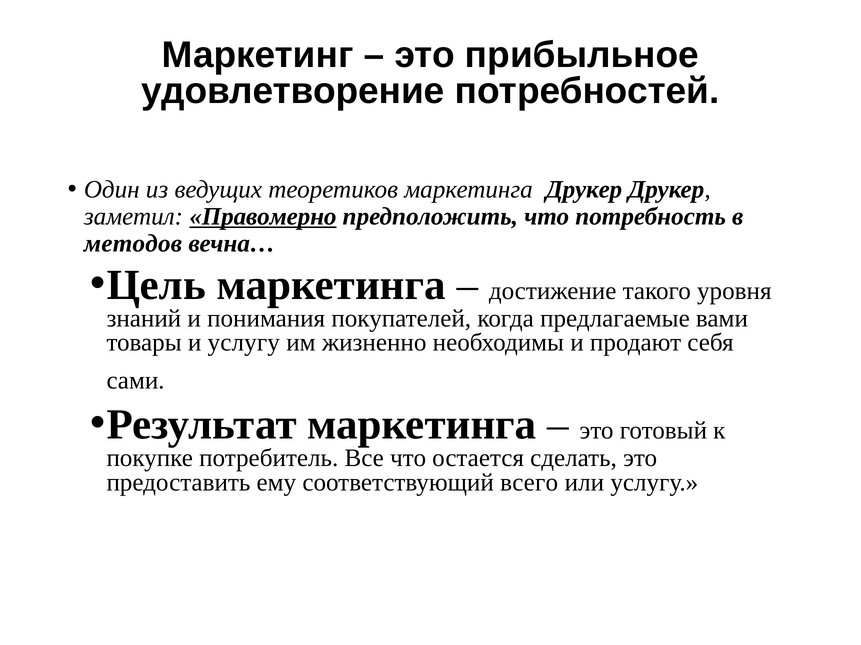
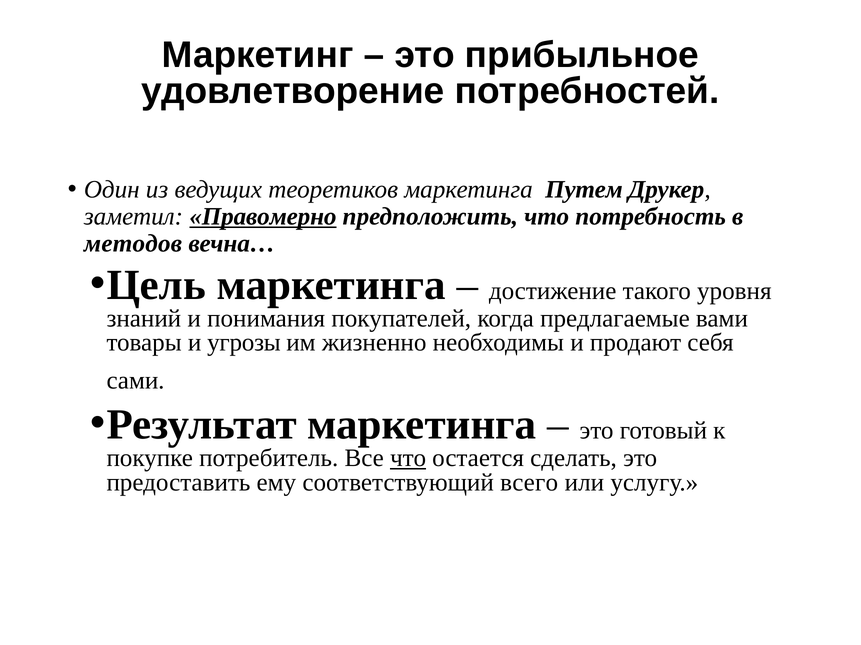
маркетинга Друкер: Друкер -> Путем
и услугу: услугу -> угрозы
что at (408, 459) underline: none -> present
